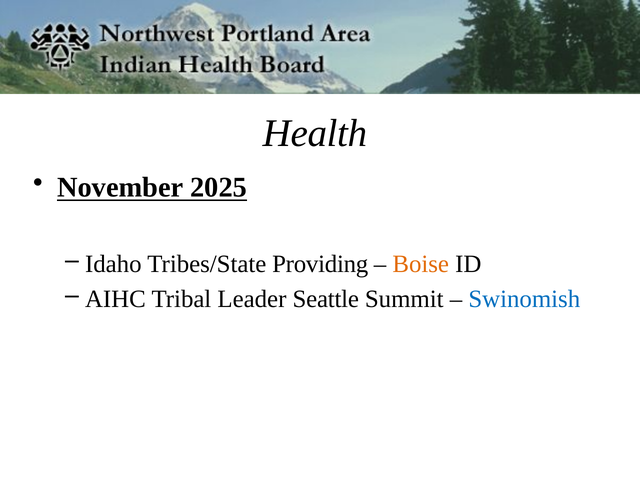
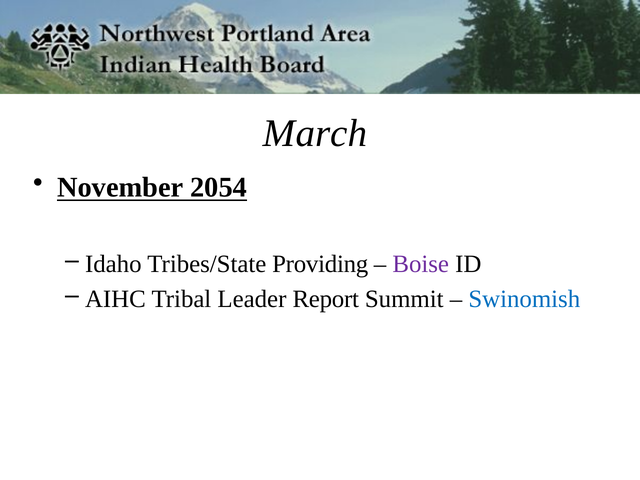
Health: Health -> March
2025: 2025 -> 2054
Boise colour: orange -> purple
Seattle: Seattle -> Report
